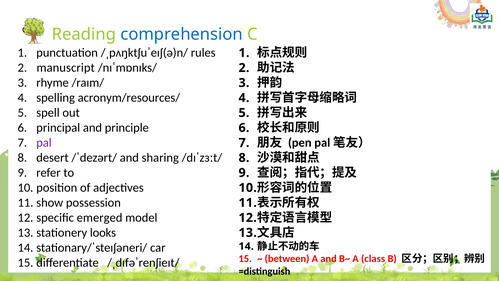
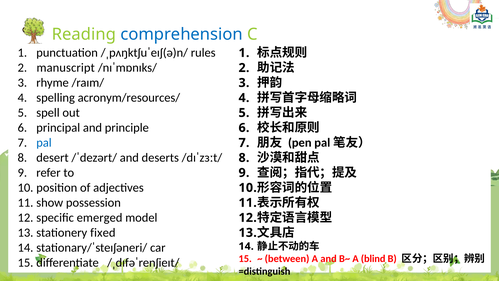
pal colour: purple -> blue
sharing: sharing -> deserts
looks: looks -> fixed
class: class -> blind
